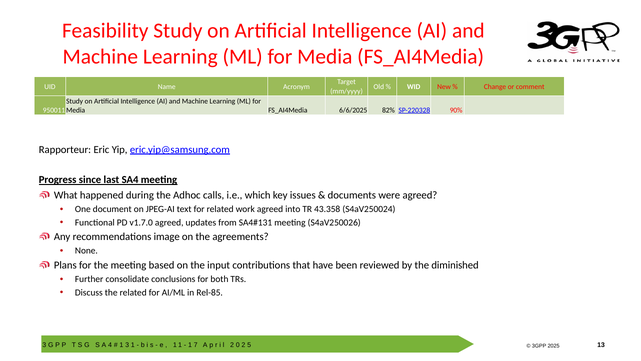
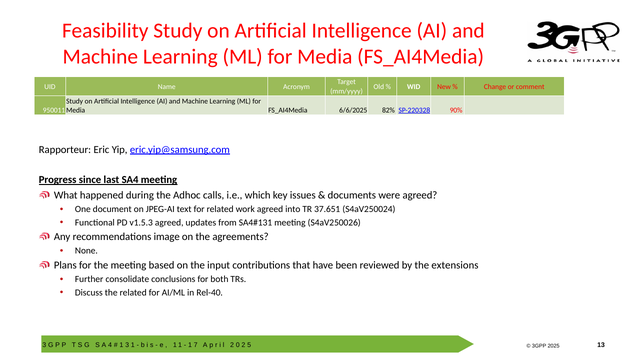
43.358: 43.358 -> 37.651
v1.7.0: v1.7.0 -> v1.5.3
diminished: diminished -> extensions
Rel-85: Rel-85 -> Rel-40
